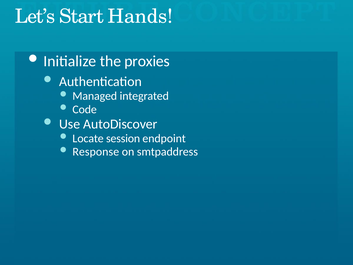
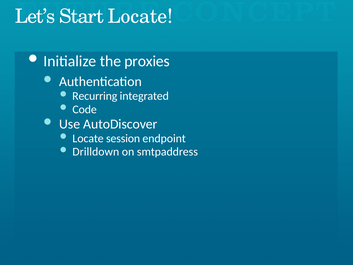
Start Hands: Hands -> Locate
Managed: Managed -> Recurring
Response: Response -> Drilldown
